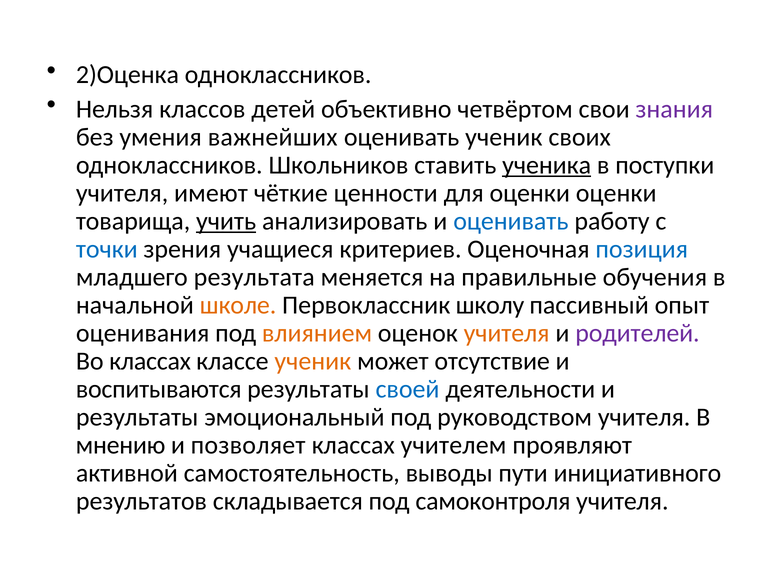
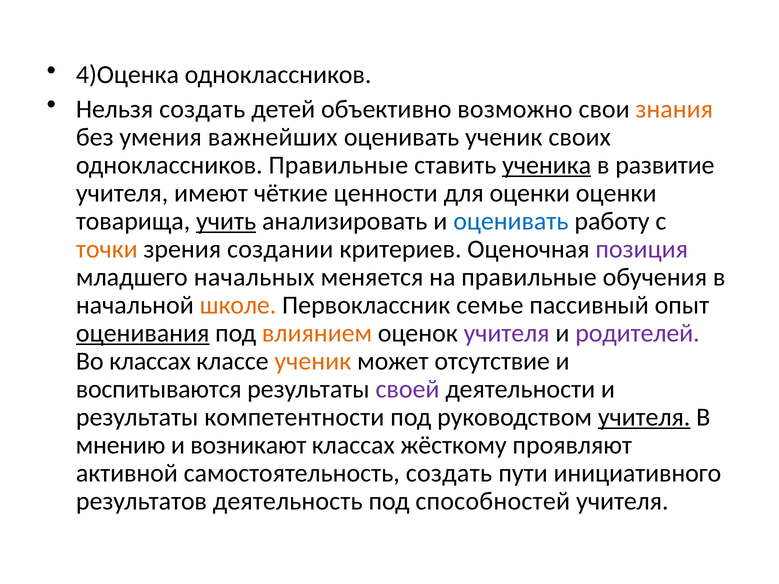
2)Оценка: 2)Оценка -> 4)Оценка
Нельзя классов: классов -> создать
четвёртом: четвёртом -> возможно
знания colour: purple -> orange
одноклассников Школьников: Школьников -> Правильные
поступки: поступки -> развитие
точки colour: blue -> orange
учащиеся: учащиеся -> создании
позиция colour: blue -> purple
результата: результата -> начальных
школу: школу -> семье
оценивания underline: none -> present
учителя at (507, 333) colour: orange -> purple
своей colour: blue -> purple
эмоциональный: эмоциональный -> компетентности
учителя at (644, 417) underline: none -> present
позволяет: позволяет -> возникают
учителем: учителем -> жёсткому
самостоятельность выводы: выводы -> создать
складывается: складывается -> деятельность
самоконтроля: самоконтроля -> способностей
